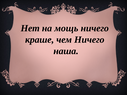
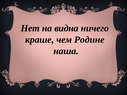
мощь: мощь -> видна
чем Ничего: Ничего -> Родине
